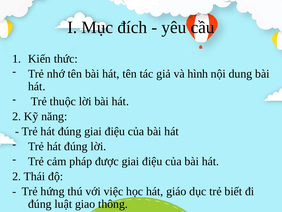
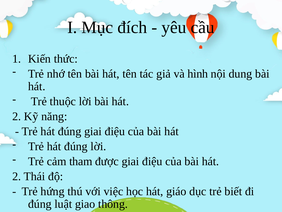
pháp: pháp -> tham
